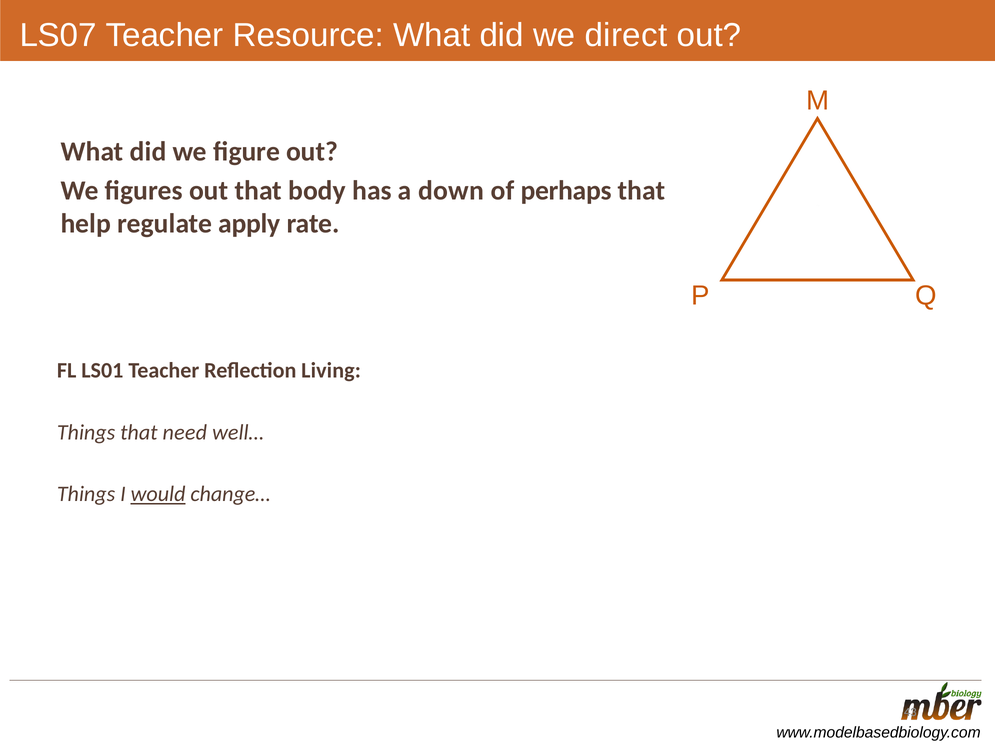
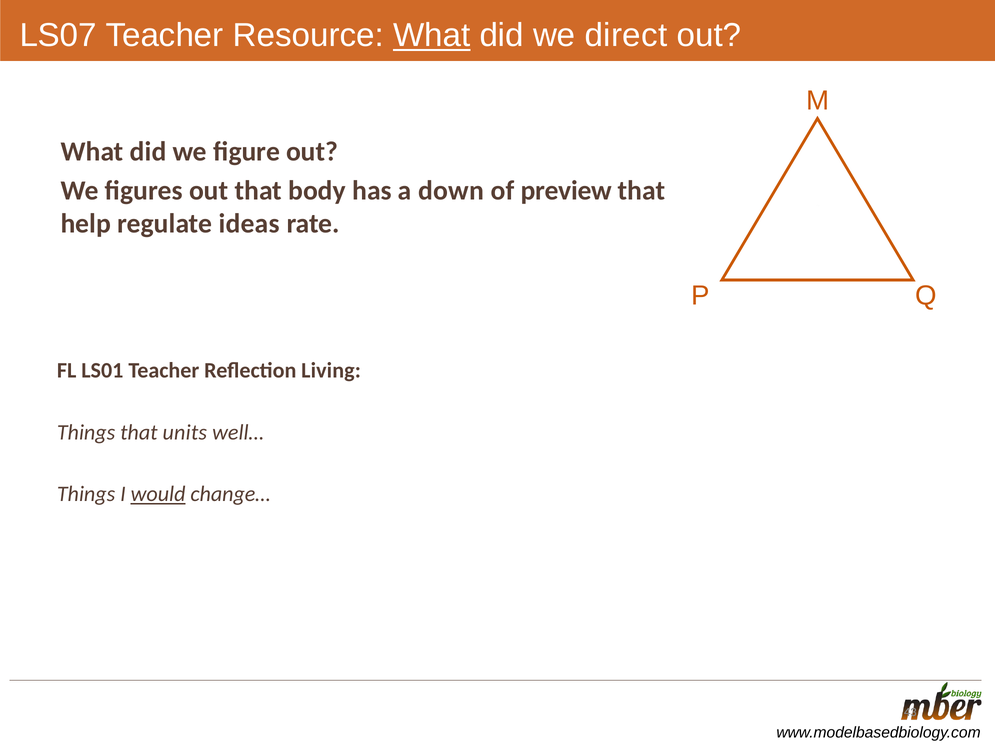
What at (432, 36) underline: none -> present
perhaps: perhaps -> preview
apply: apply -> ideas
need: need -> units
